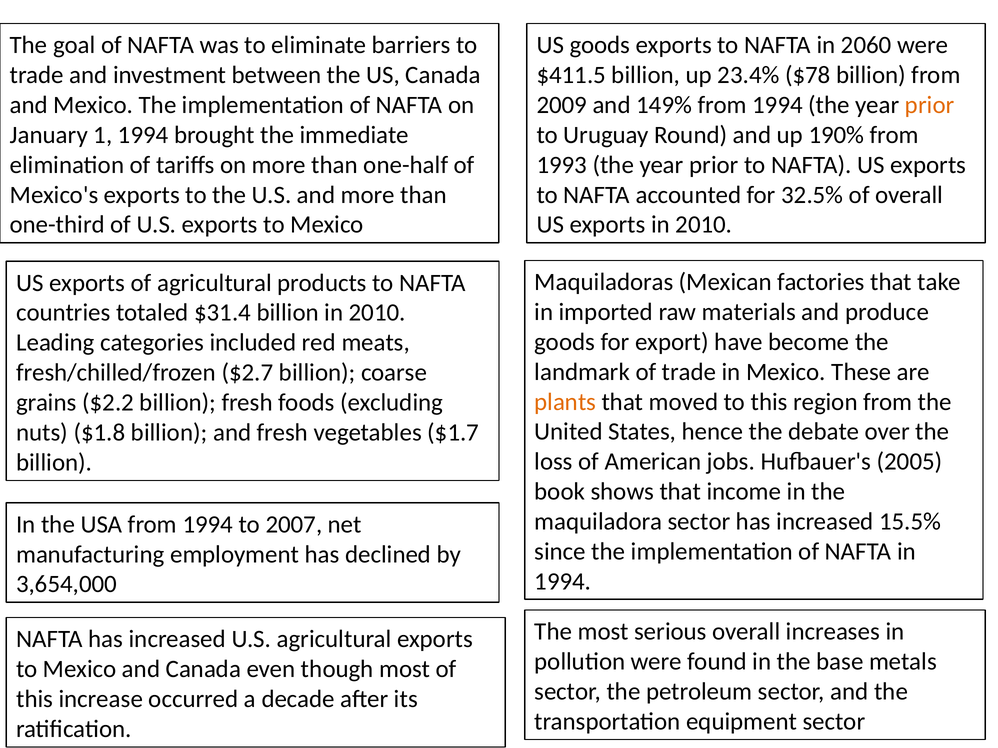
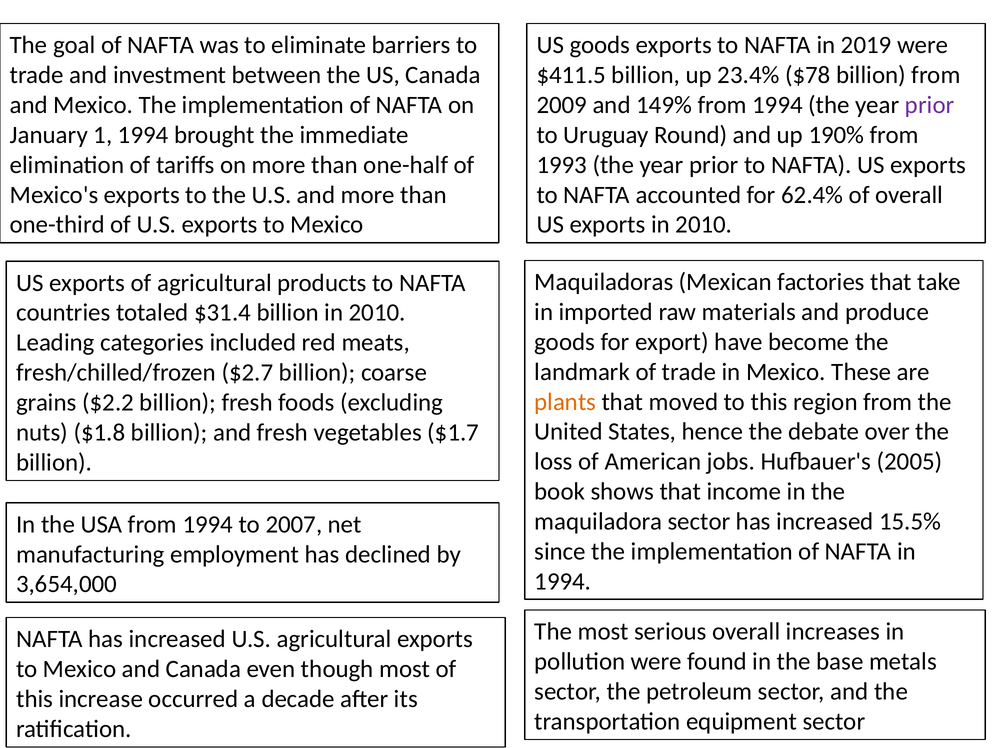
2060: 2060 -> 2019
prior at (930, 105) colour: orange -> purple
32.5%: 32.5% -> 62.4%
